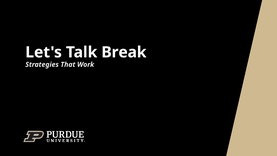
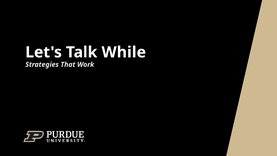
Break: Break -> While
